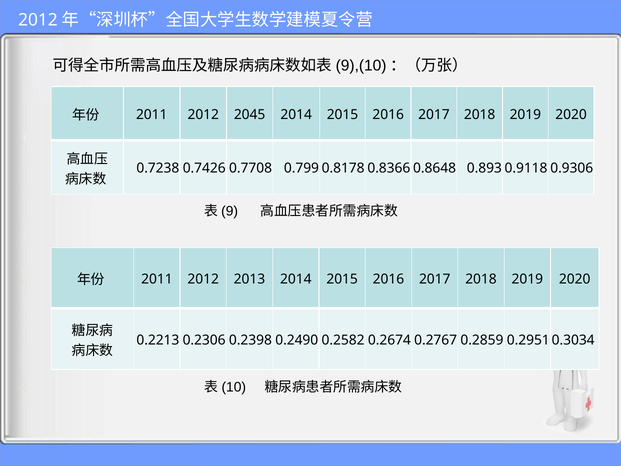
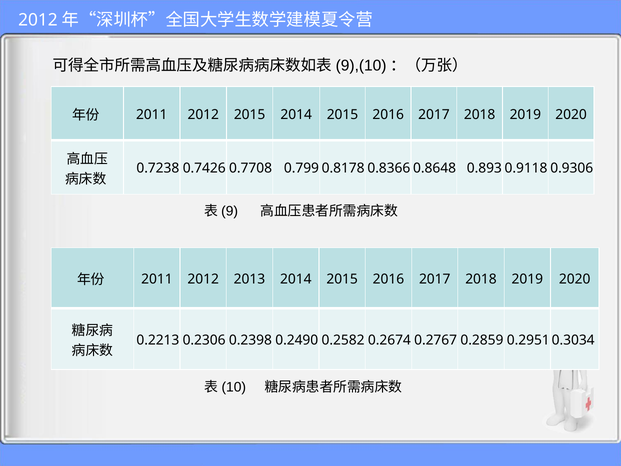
2012 2045: 2045 -> 2015
